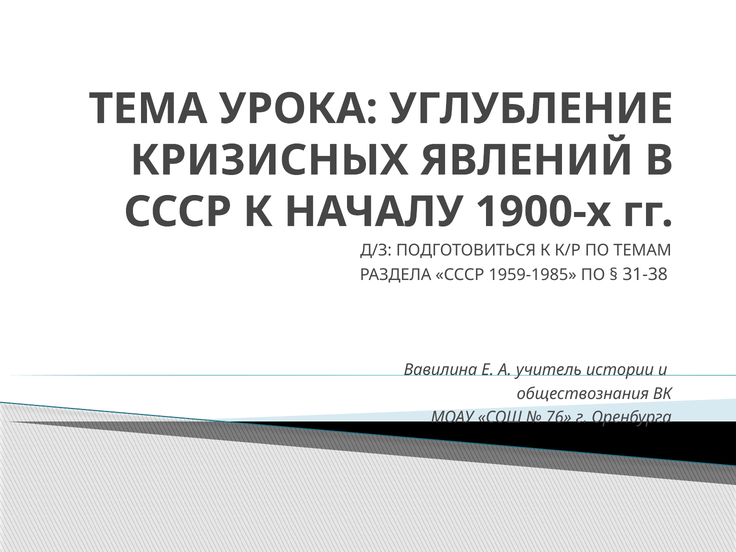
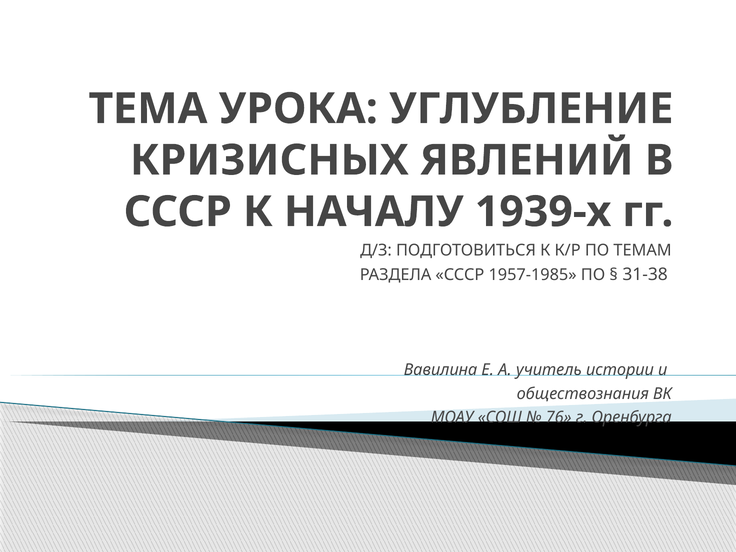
1900-х: 1900-х -> 1939-х
1959-1985: 1959-1985 -> 1957-1985
